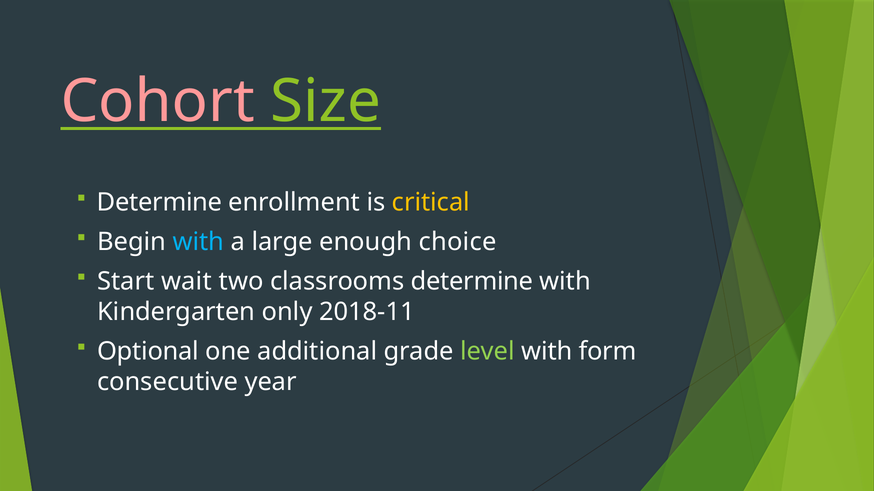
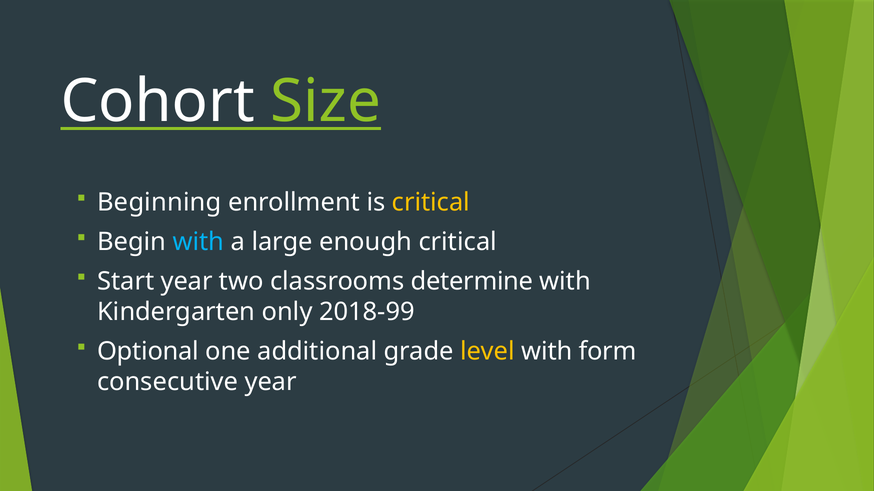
Cohort colour: pink -> white
Determine at (160, 202): Determine -> Beginning
enough choice: choice -> critical
Start wait: wait -> year
2018-11: 2018-11 -> 2018-99
level colour: light green -> yellow
